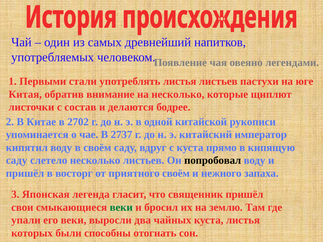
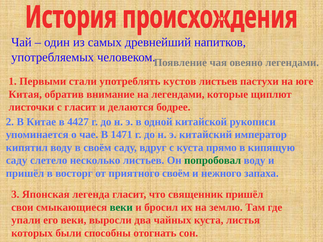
употреблять листья: листья -> кустов
на несколько: несколько -> легендами
с состав: состав -> гласит
2702: 2702 -> 4427
2737: 2737 -> 1471
попробовал colour: black -> green
